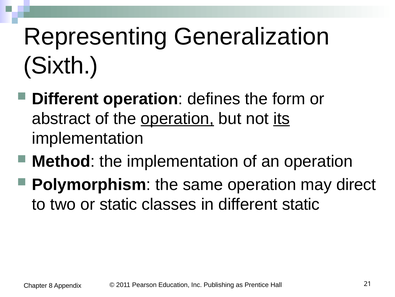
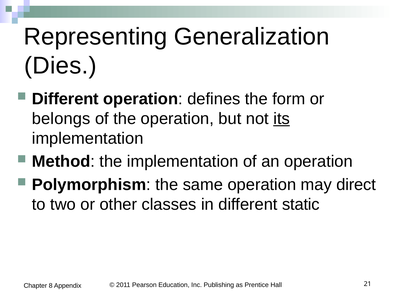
Sixth: Sixth -> Dies
abstract: abstract -> belongs
operation at (177, 118) underline: present -> none
or static: static -> other
